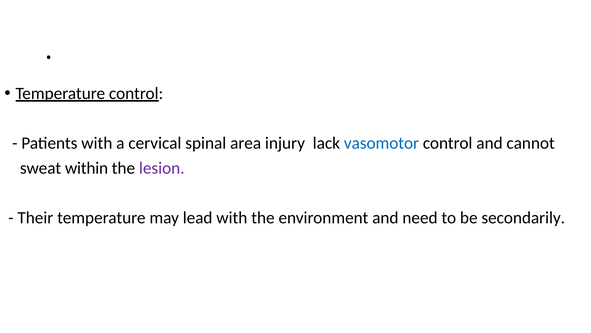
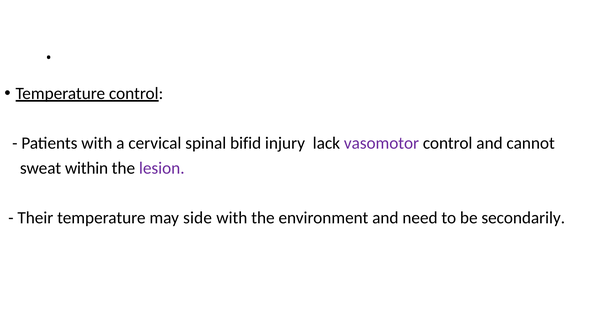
area: area -> bifid
vasomotor colour: blue -> purple
lead: lead -> side
